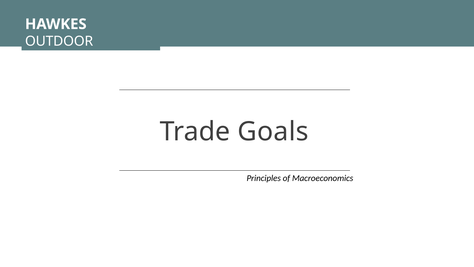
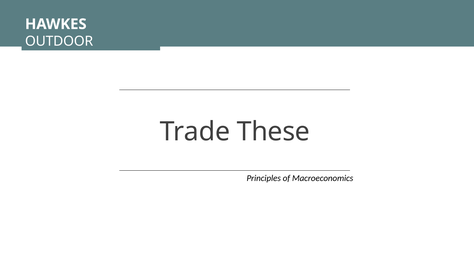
Goals: Goals -> These
